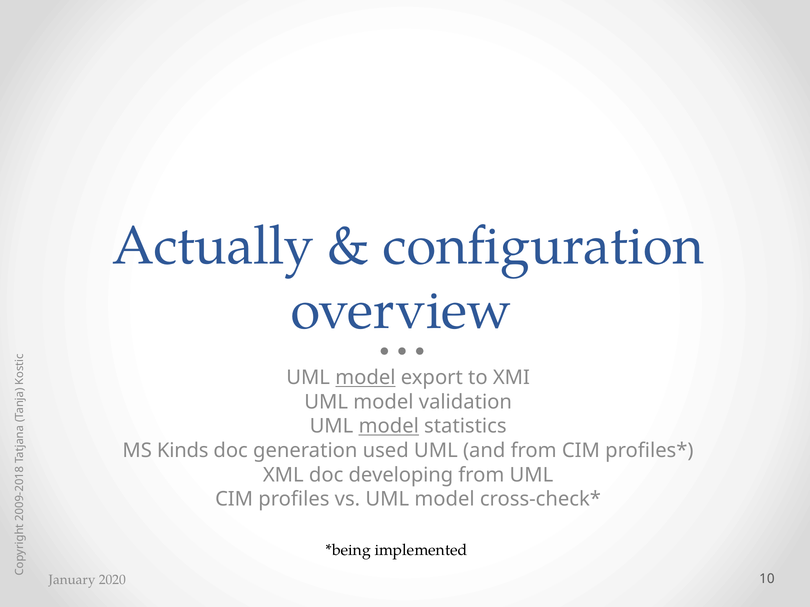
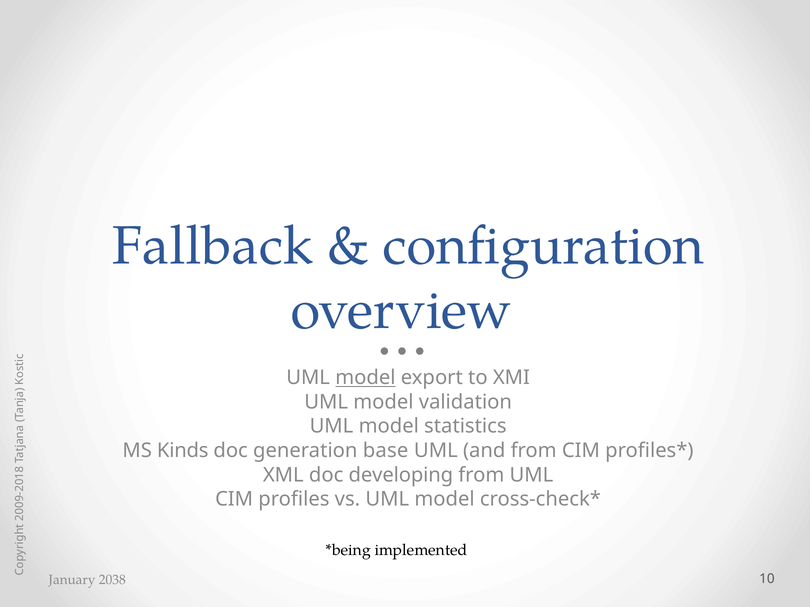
Actually: Actually -> Fallback
model at (389, 427) underline: present -> none
used: used -> base
2020: 2020 -> 2038
